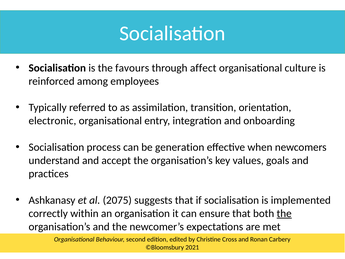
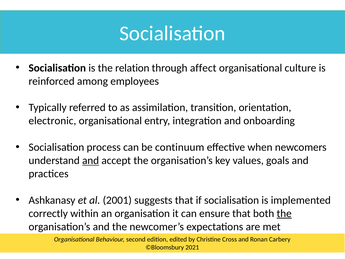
favours: favours -> relation
generation: generation -> continuum
and at (91, 160) underline: none -> present
2075: 2075 -> 2001
